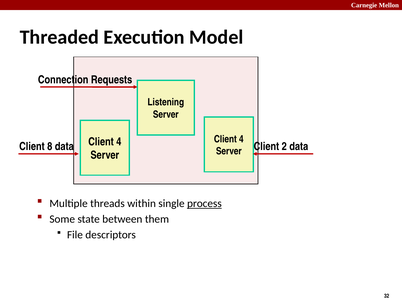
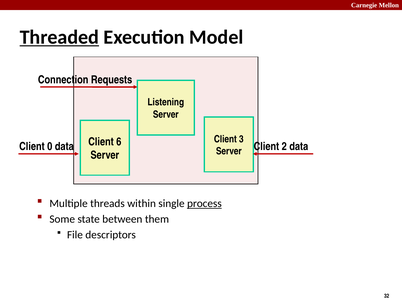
Threaded underline: none -> present
4 at (241, 139): 4 -> 3
4 at (119, 142): 4 -> 6
8: 8 -> 0
